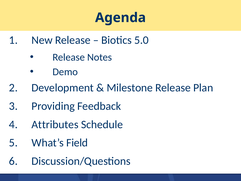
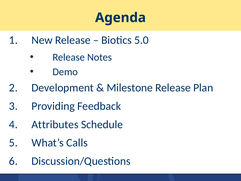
Field: Field -> Calls
